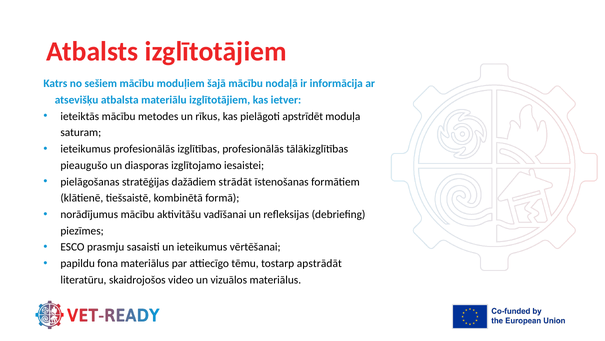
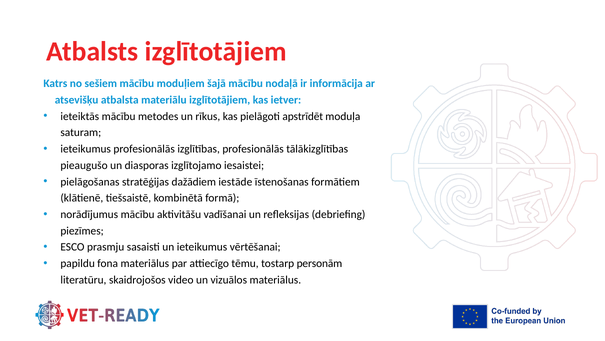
strādāt: strādāt -> iestāde
apstrādāt: apstrādāt -> personām
